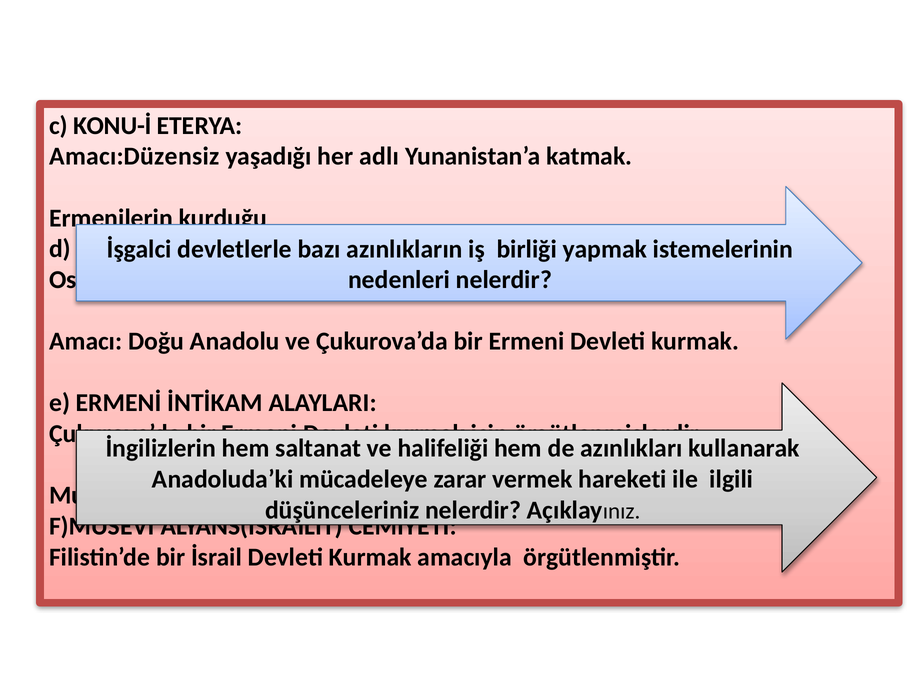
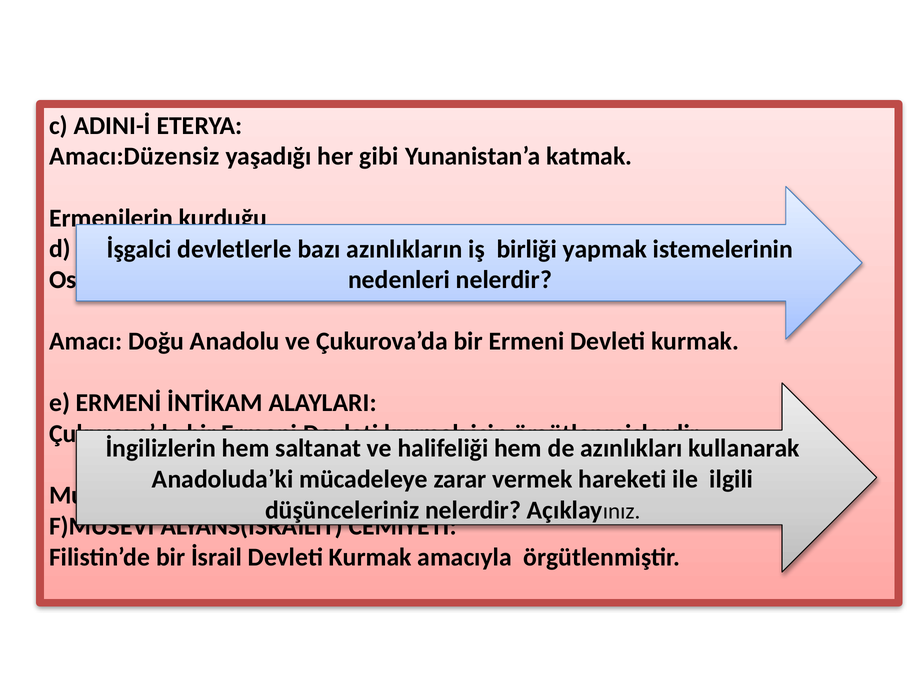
KONU-İ: KONU-İ -> ADINI-İ
adlı: adlı -> gibi
